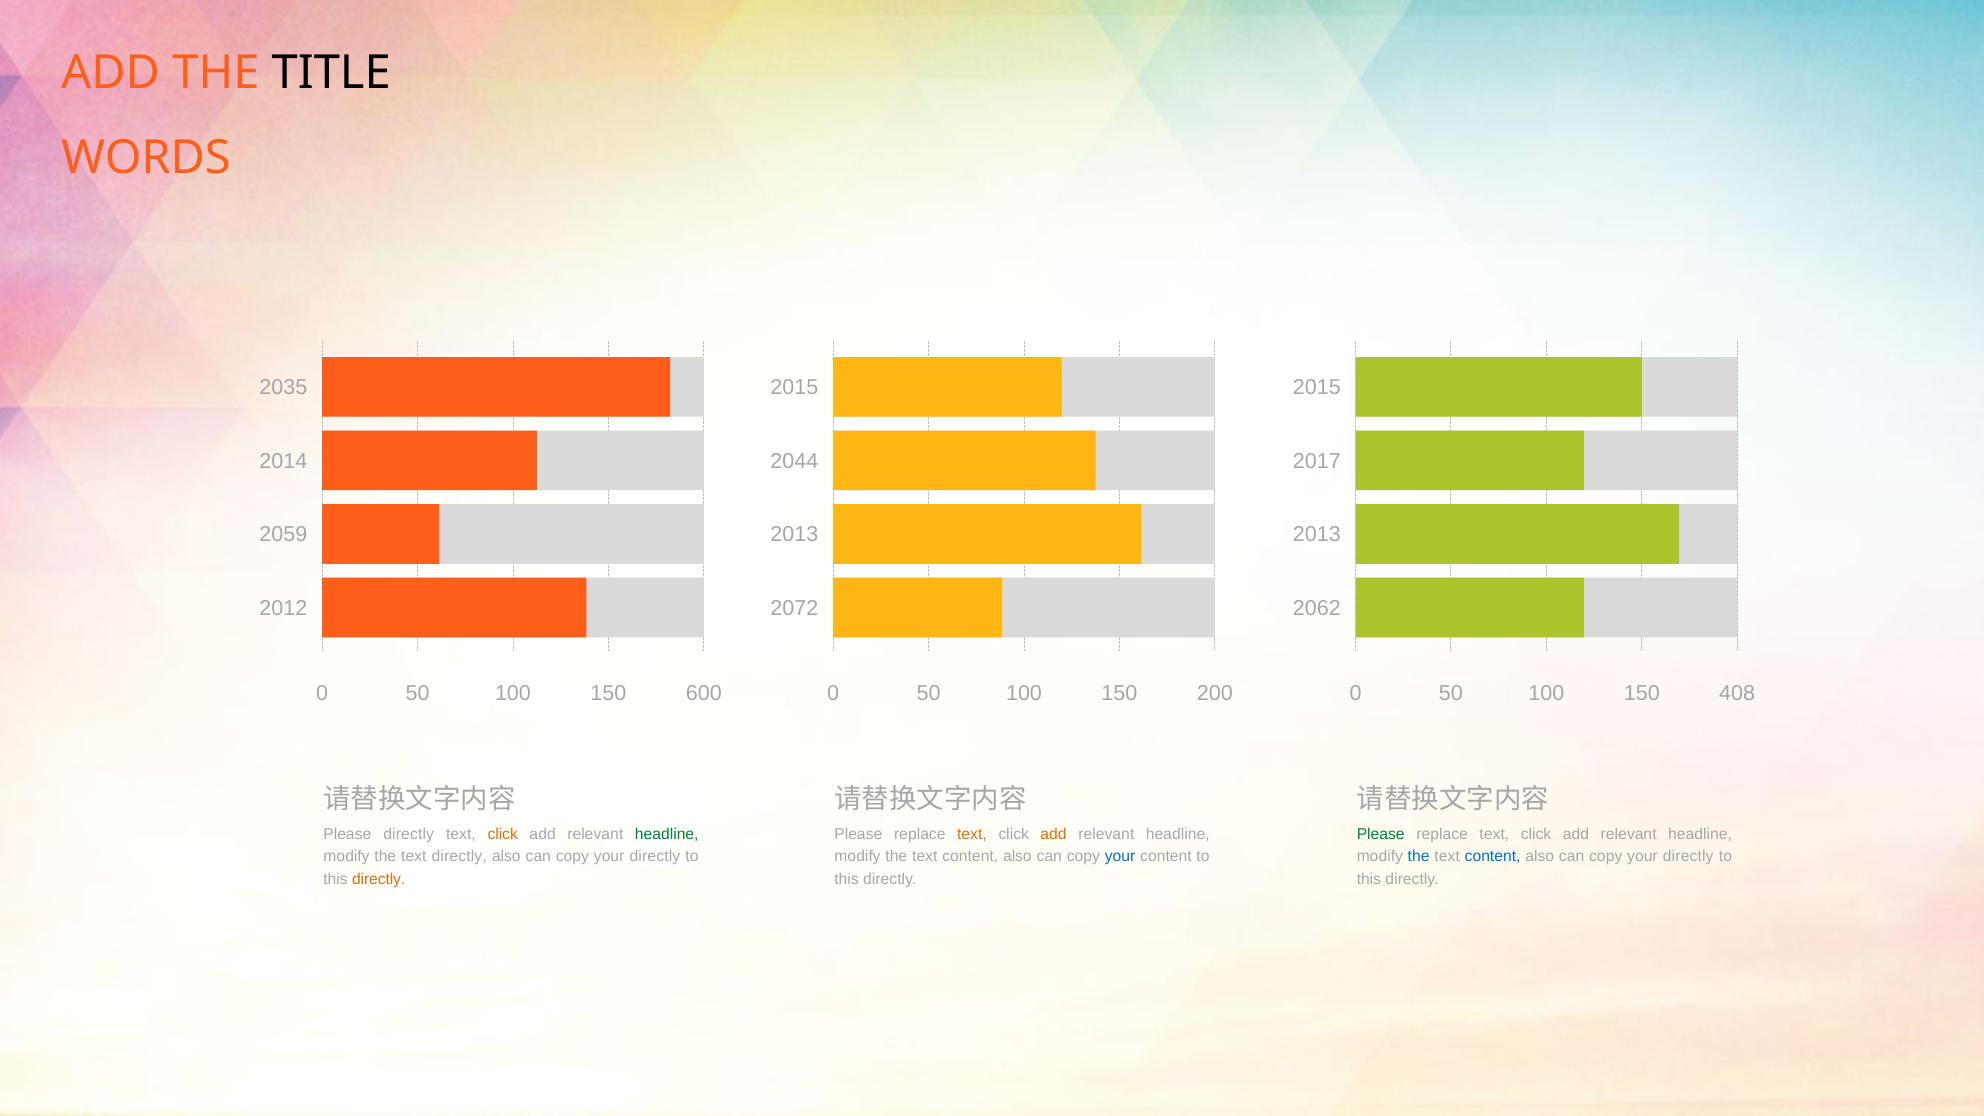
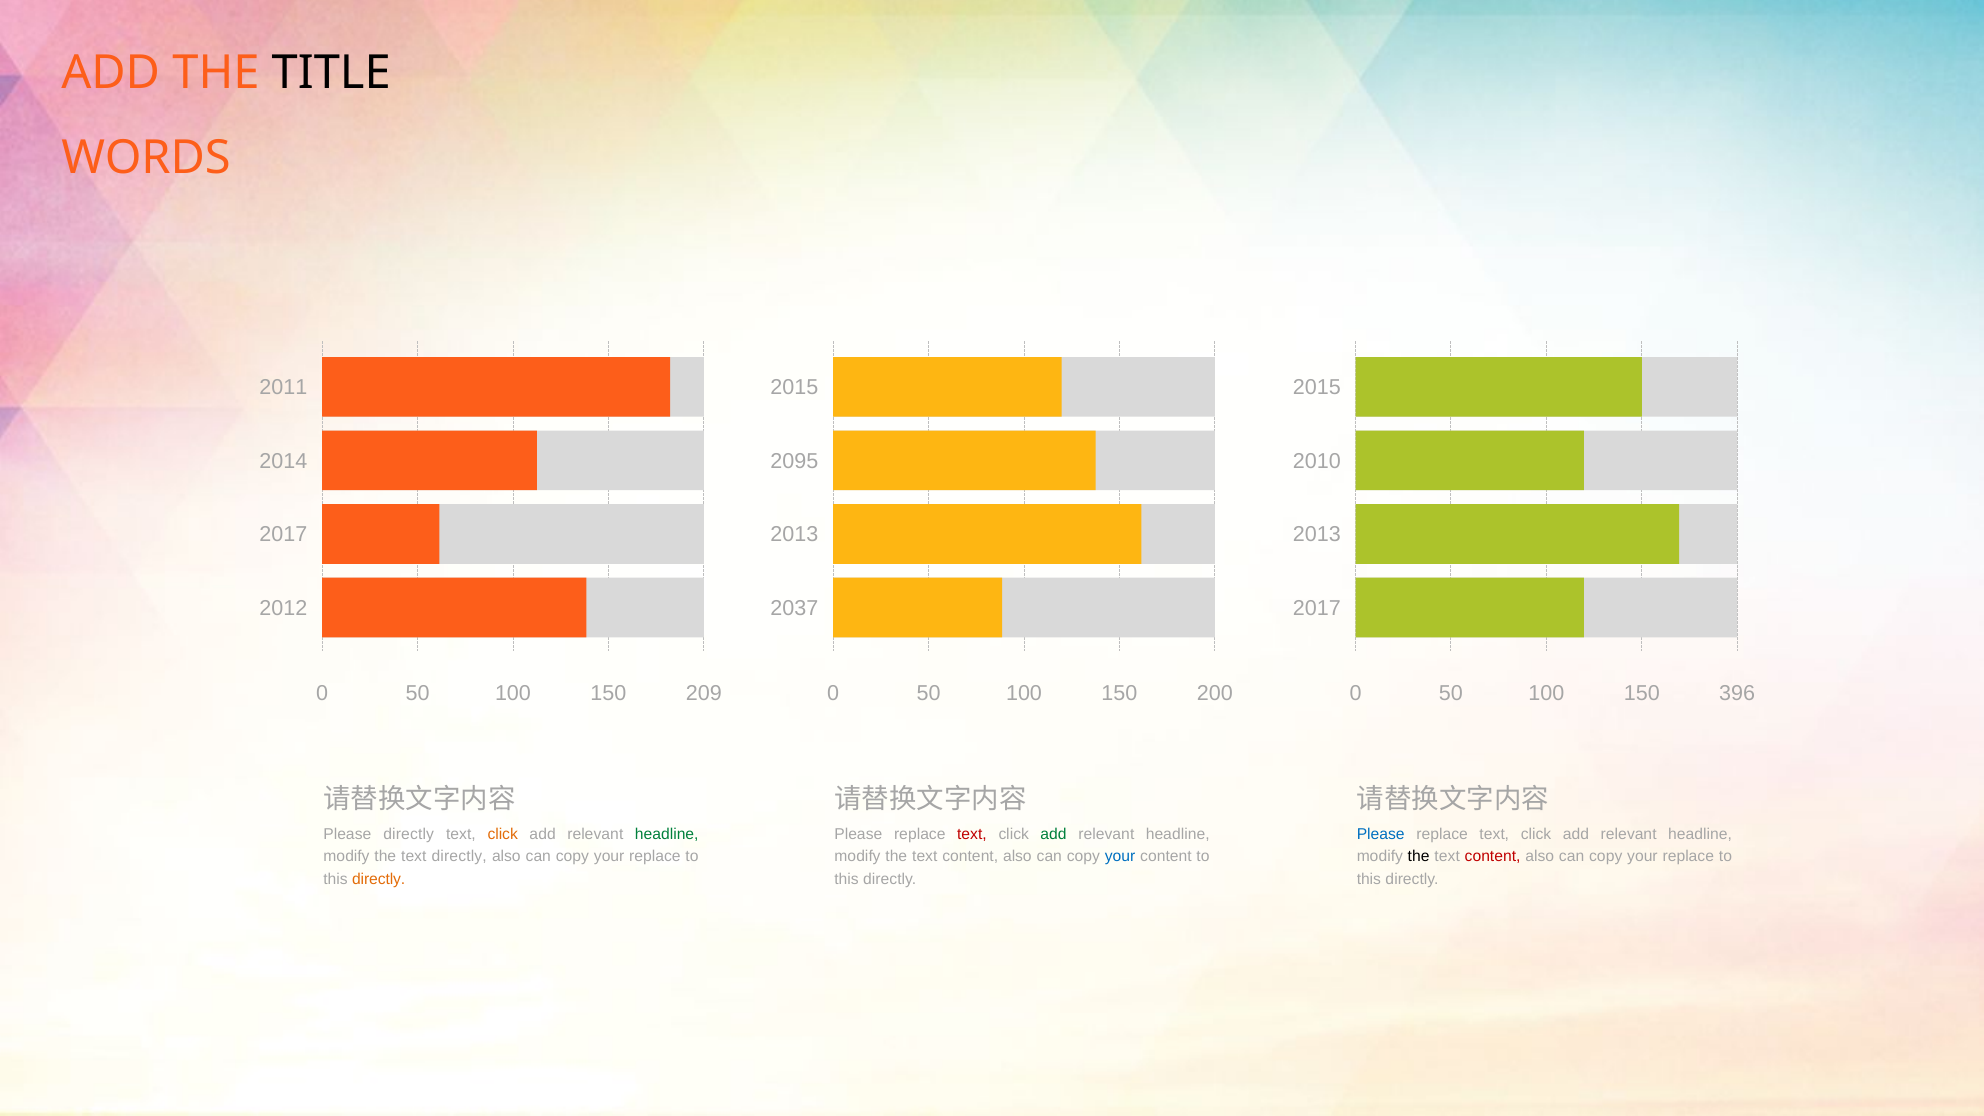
2035: 2035 -> 2011
2044: 2044 -> 2095
2017: 2017 -> 2010
2059 at (283, 534): 2059 -> 2017
2072: 2072 -> 2037
2062 at (1317, 608): 2062 -> 2017
600: 600 -> 209
408: 408 -> 396
text at (972, 834) colour: orange -> red
add at (1054, 834) colour: orange -> green
Please at (1381, 834) colour: green -> blue
directly at (655, 857): directly -> replace
the at (1419, 857) colour: blue -> black
content at (1493, 857) colour: blue -> red
directly at (1688, 857): directly -> replace
